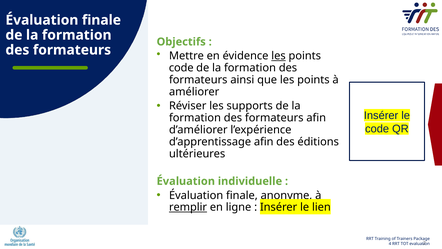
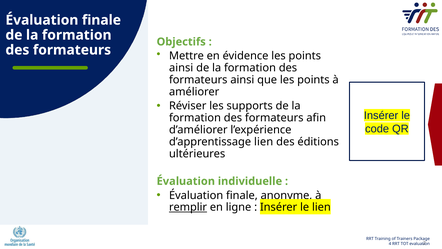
les at (279, 56) underline: present -> none
code at (181, 68): code -> ainsi
d’apprentissage afin: afin -> lien
